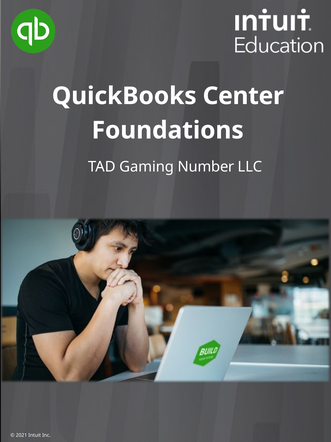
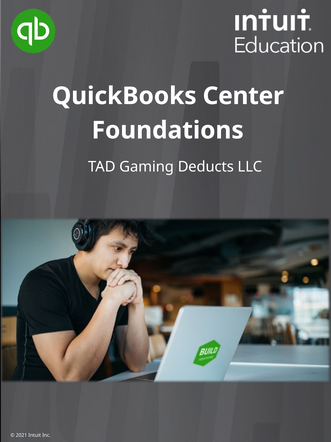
Number: Number -> Deducts
